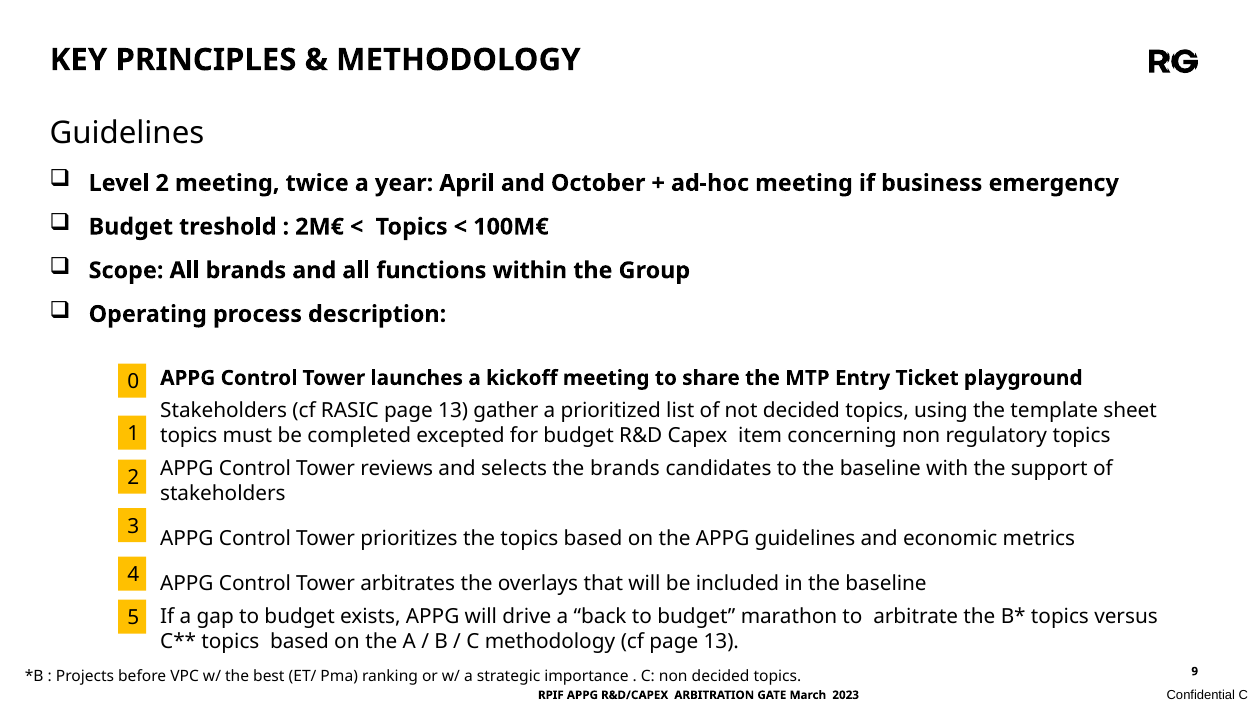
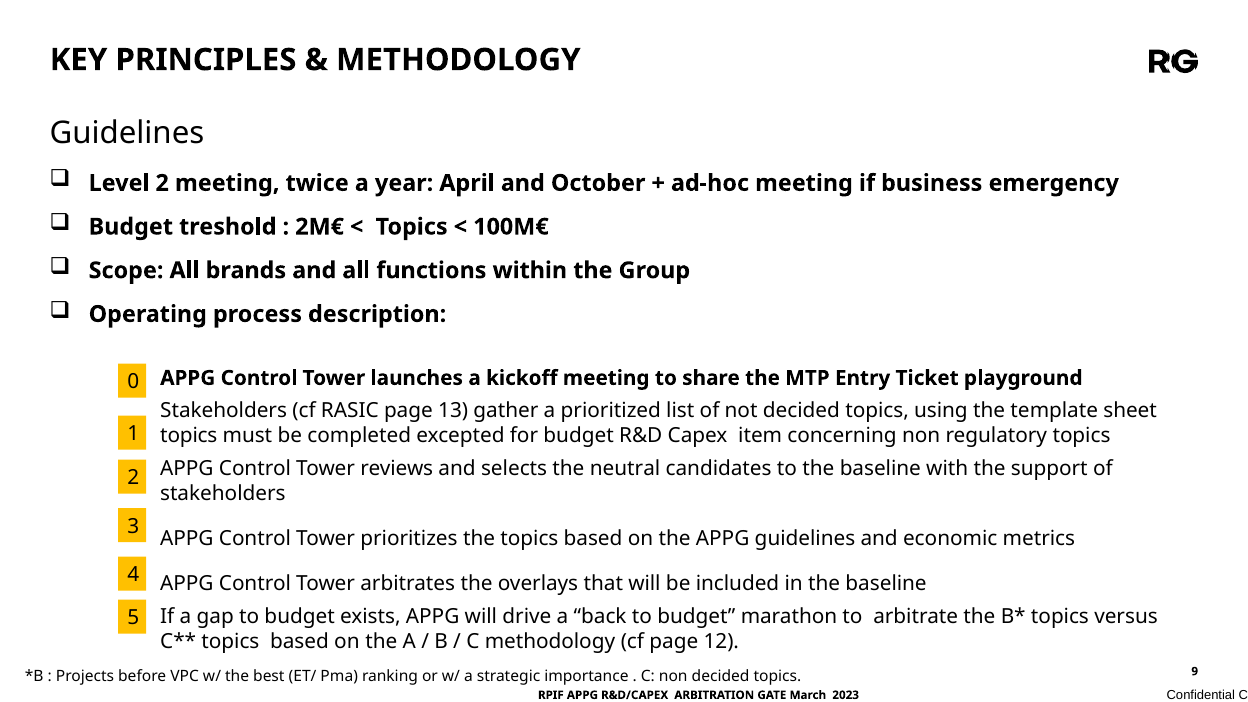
the brands: brands -> neutral
cf page 13: 13 -> 12
